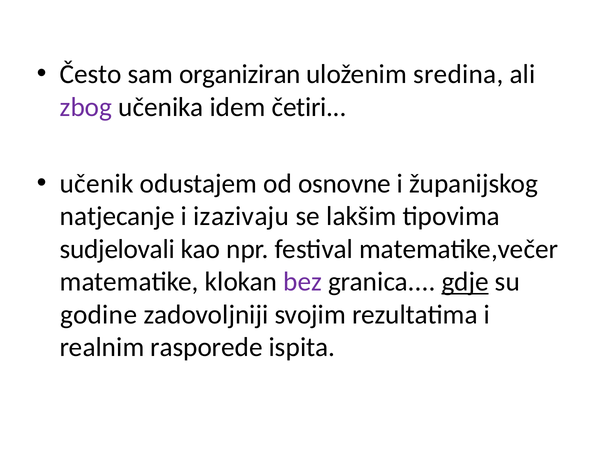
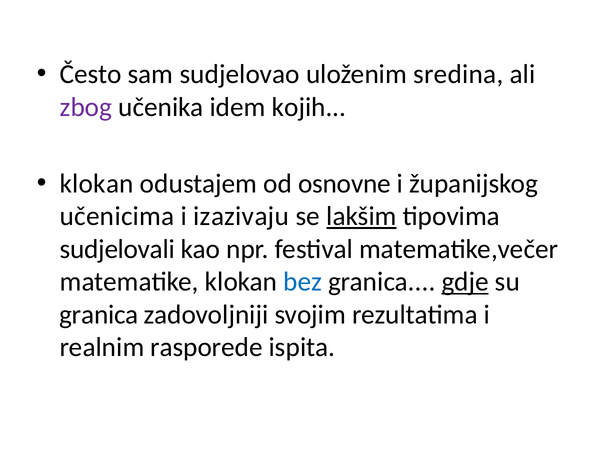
organiziran: organiziran -> sudjelovao
četiri: četiri -> kojih
učenik at (97, 183): učenik -> klokan
natjecanje: natjecanje -> učenicima
lakšim underline: none -> present
bez colour: purple -> blue
godine at (99, 314): godine -> granica
